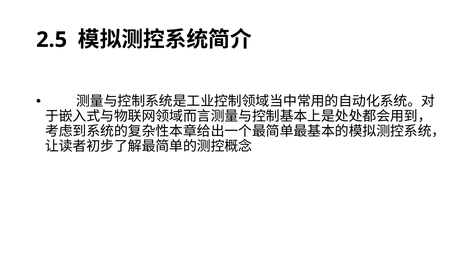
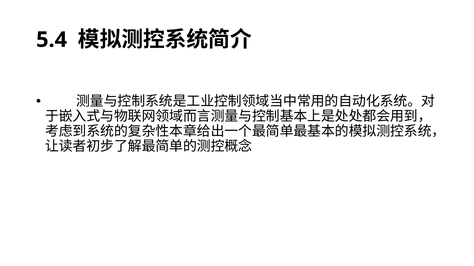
2.5: 2.5 -> 5.4
